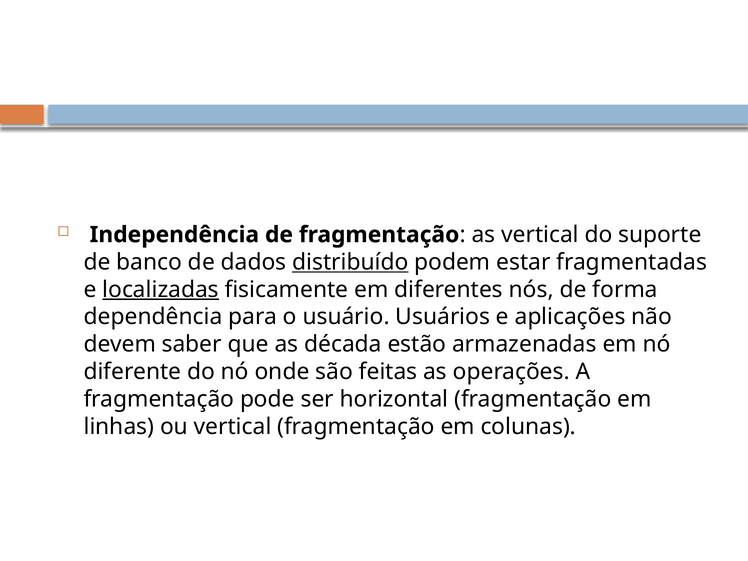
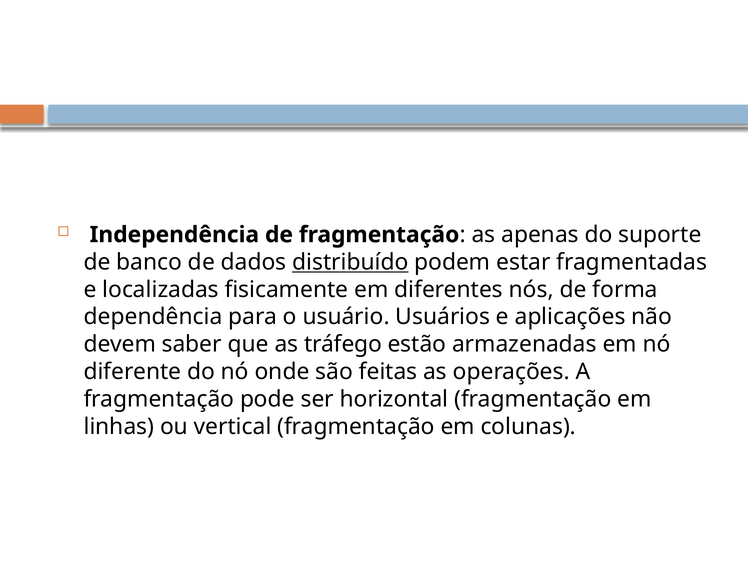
as vertical: vertical -> apenas
localizadas underline: present -> none
década: década -> tráfego
